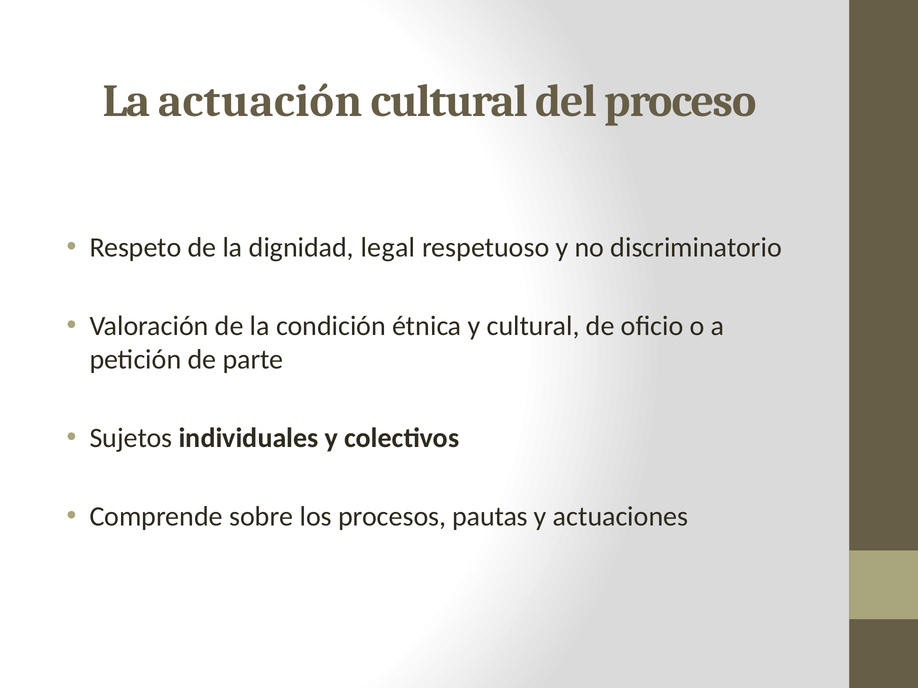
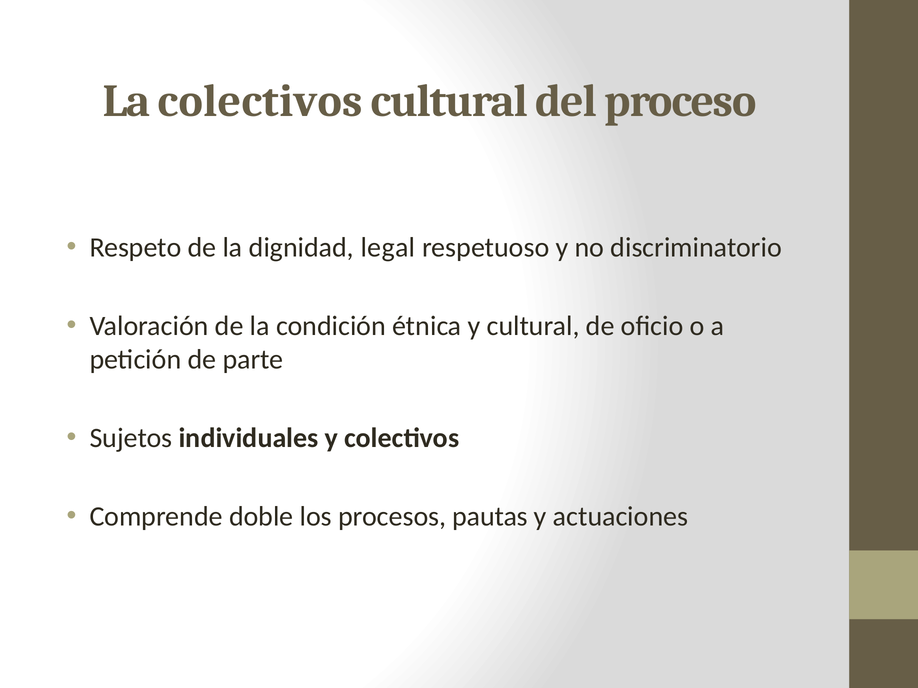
La actuación: actuación -> colectivos
sobre: sobre -> doble
